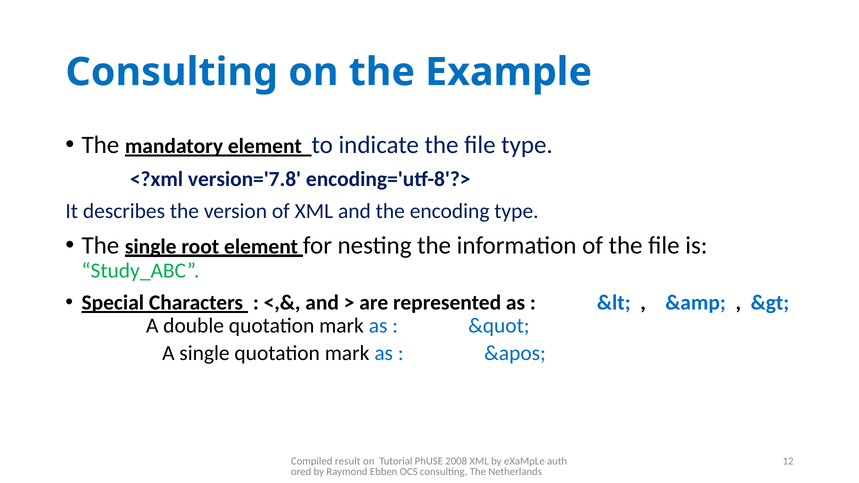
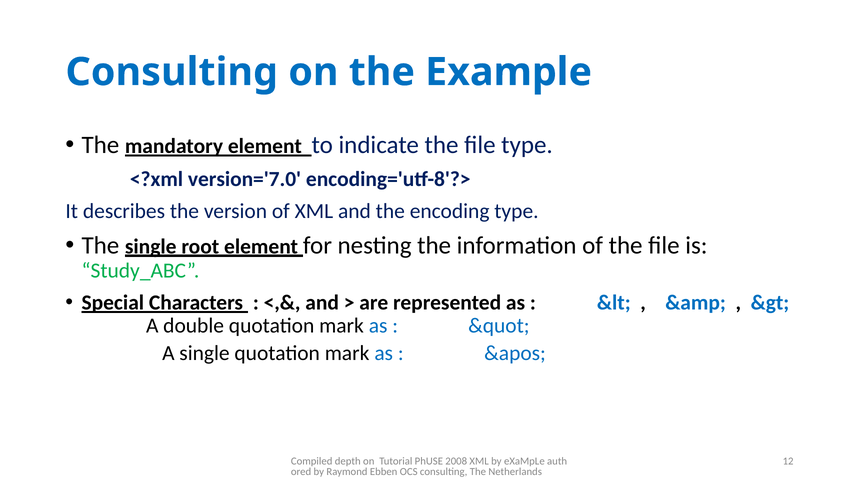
version='7.8: version='7.8 -> version='7.0
result: result -> depth
